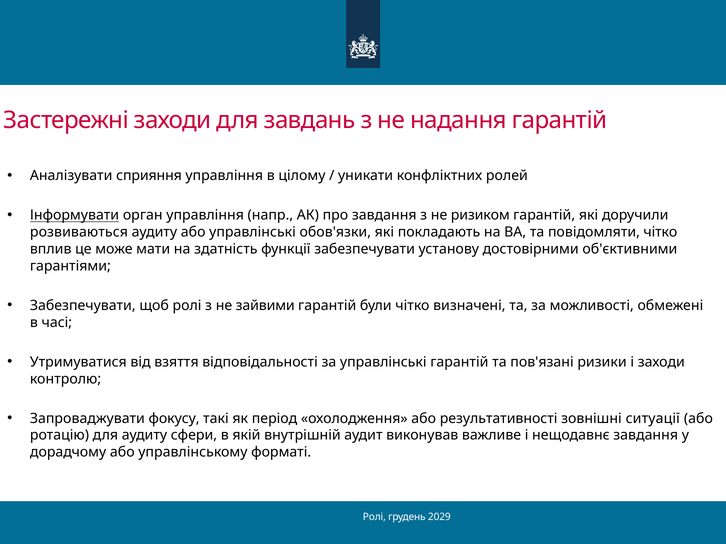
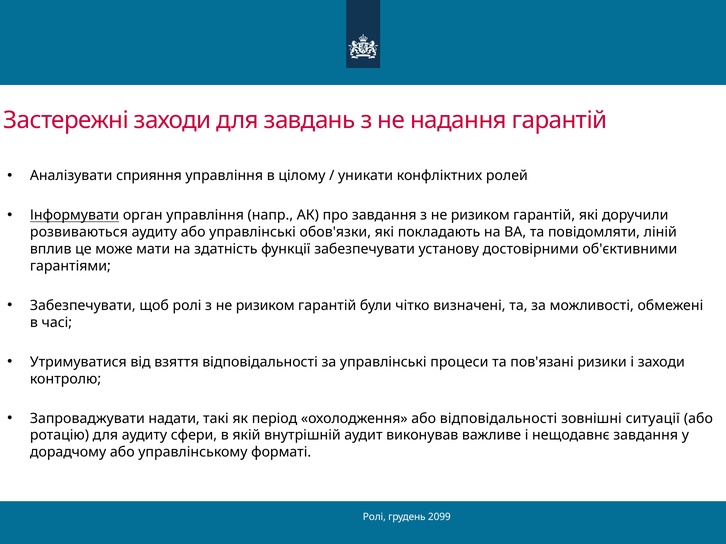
повідомляти чітко: чітко -> ліній
ролі з не зайвими: зайвими -> ризиком
управлінські гарантій: гарантій -> процеси
фокусу: фокусу -> надати
або результативності: результативності -> відповідальності
2029: 2029 -> 2099
